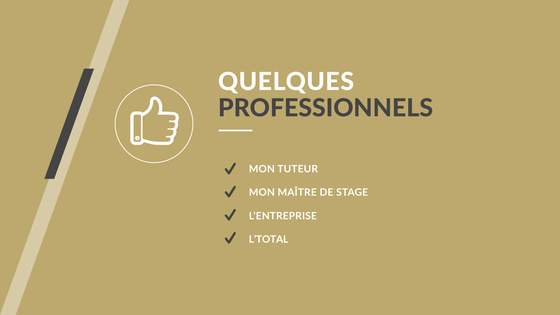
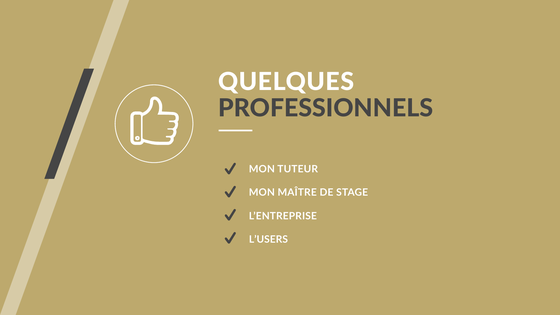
L’TOTAL: L’TOTAL -> L’USERS
